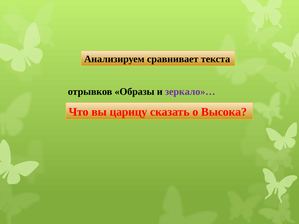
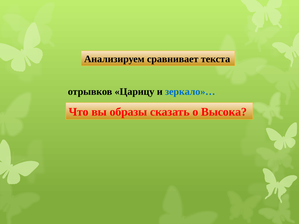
Образы: Образы -> Царицу
зеркало»… colour: purple -> blue
царицу: царицу -> образы
